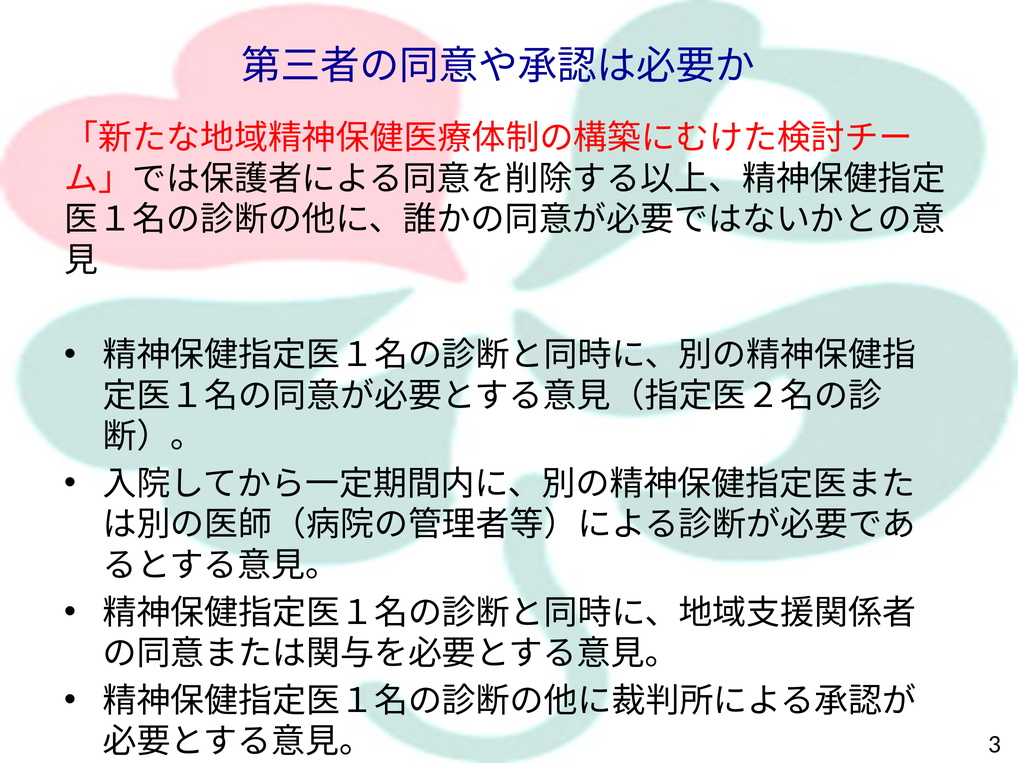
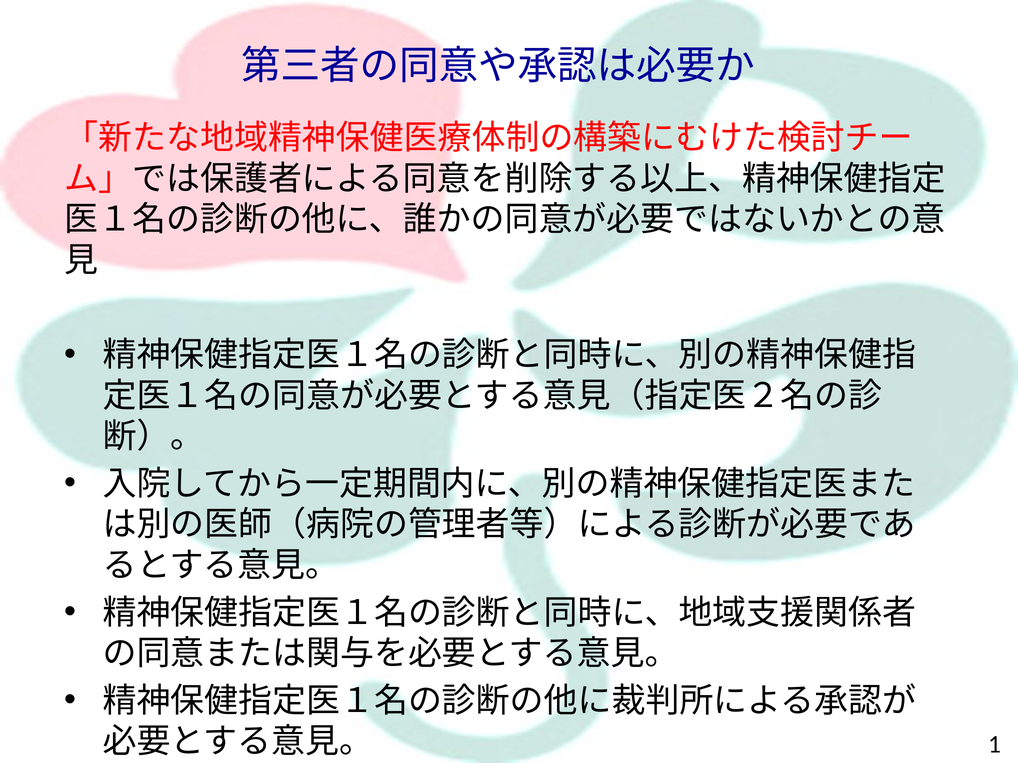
3: 3 -> 1
